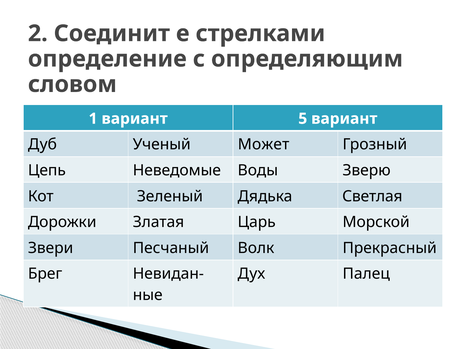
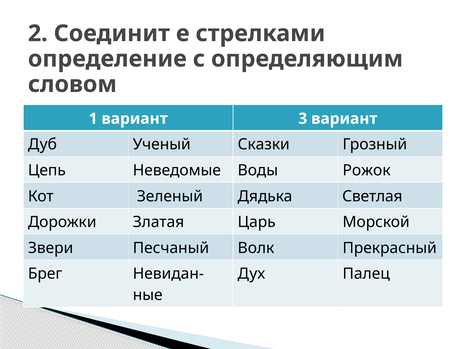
5: 5 -> 3
Может: Может -> Сказки
Зверю: Зверю -> Рожок
